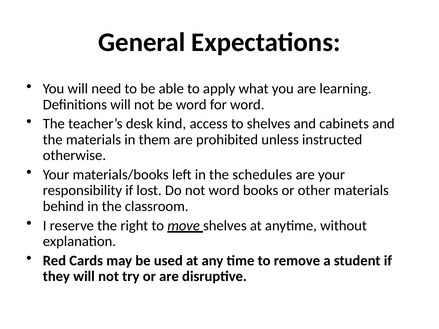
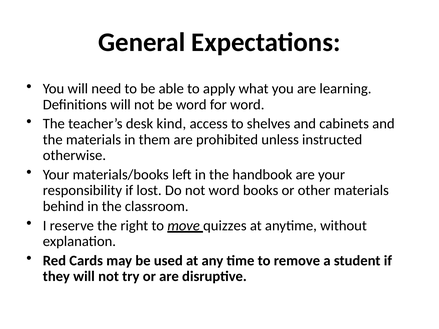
schedules: schedules -> handbook
move shelves: shelves -> quizzes
